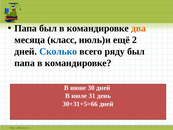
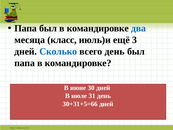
два colour: orange -> blue
2: 2 -> 3
всего ряду: ряду -> день
